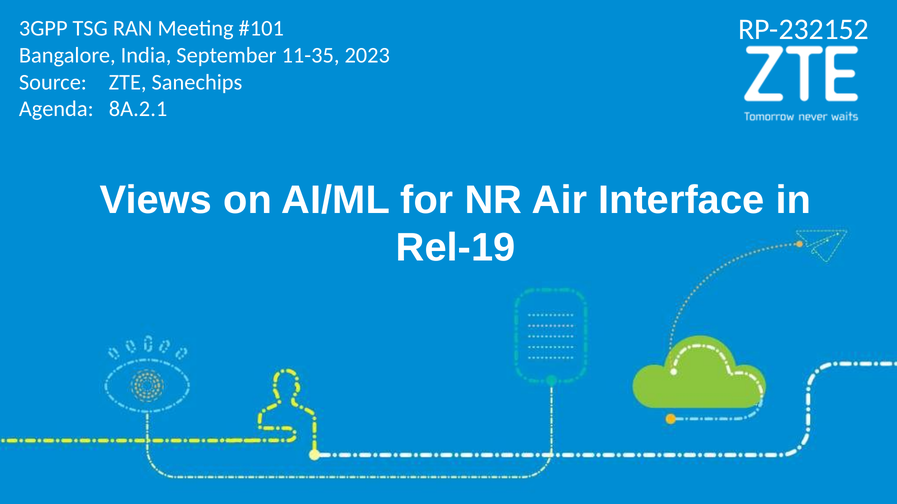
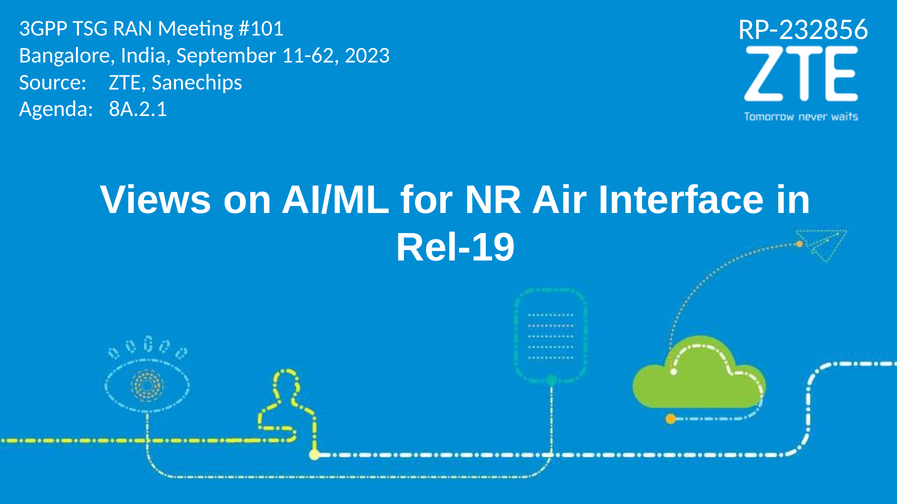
RP-232152: RP-232152 -> RP-232856
11-35: 11-35 -> 11-62
